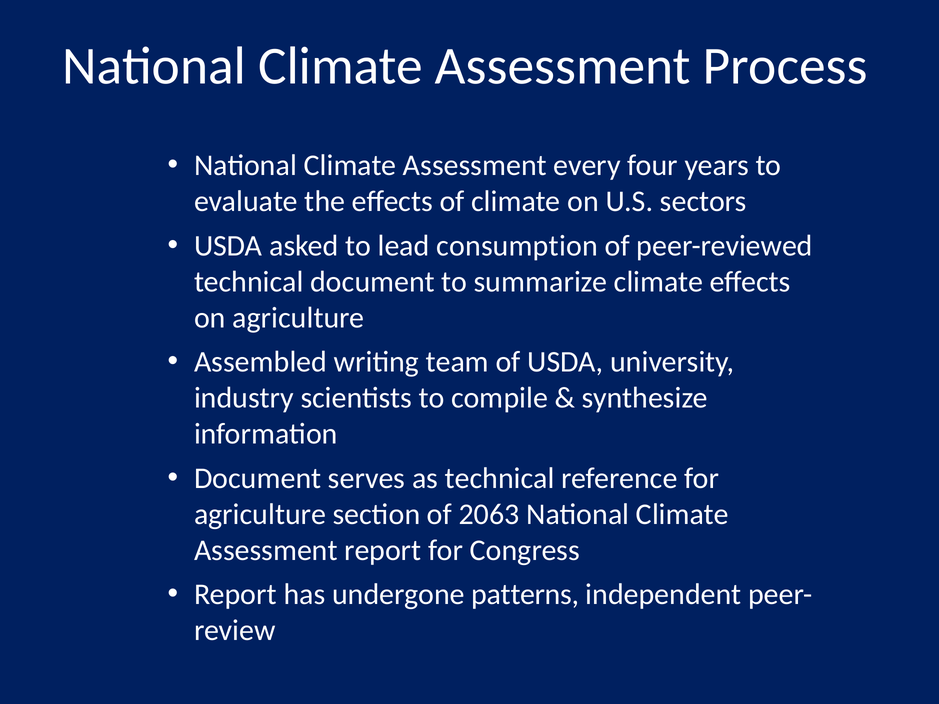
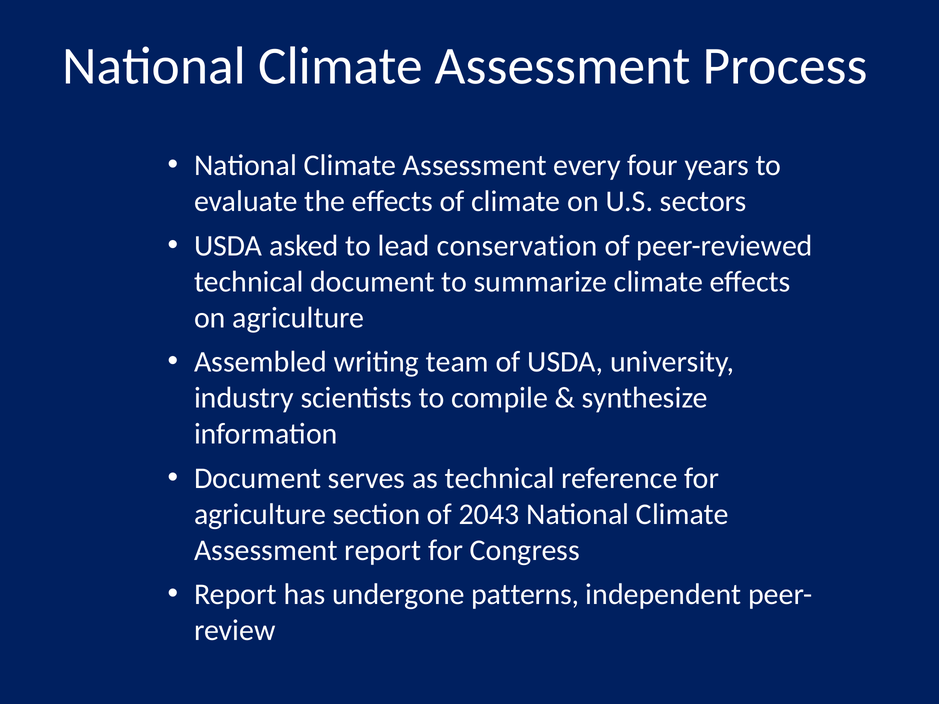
consumption: consumption -> conservation
2063: 2063 -> 2043
